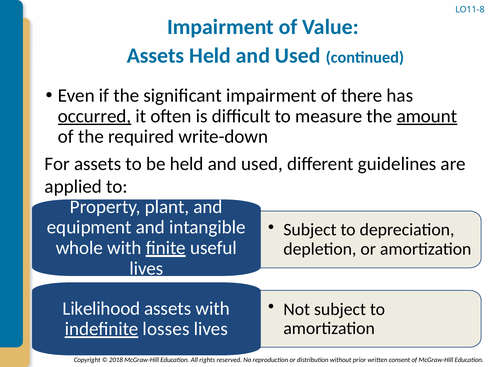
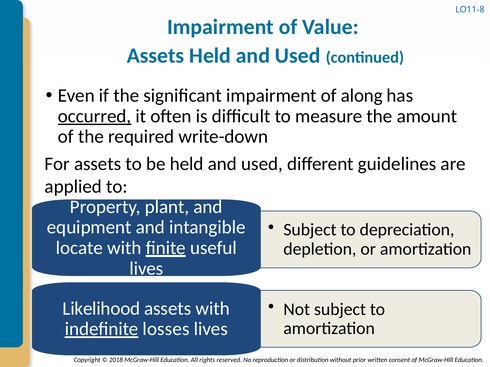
there: there -> along
amount underline: present -> none
whole: whole -> locate
